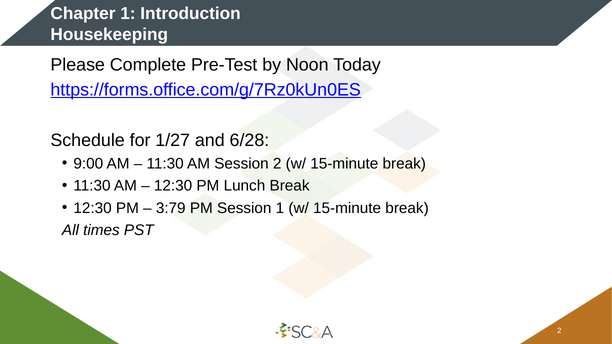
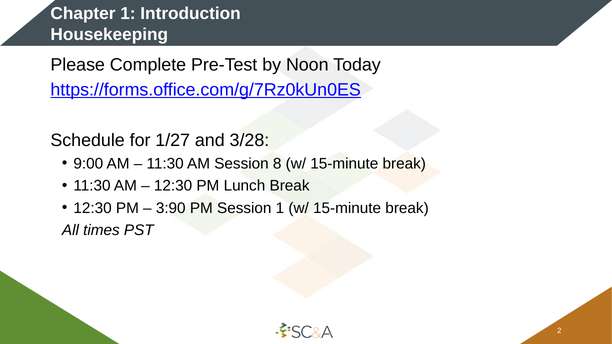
6/28: 6/28 -> 3/28
Session 2: 2 -> 8
3:79: 3:79 -> 3:90
